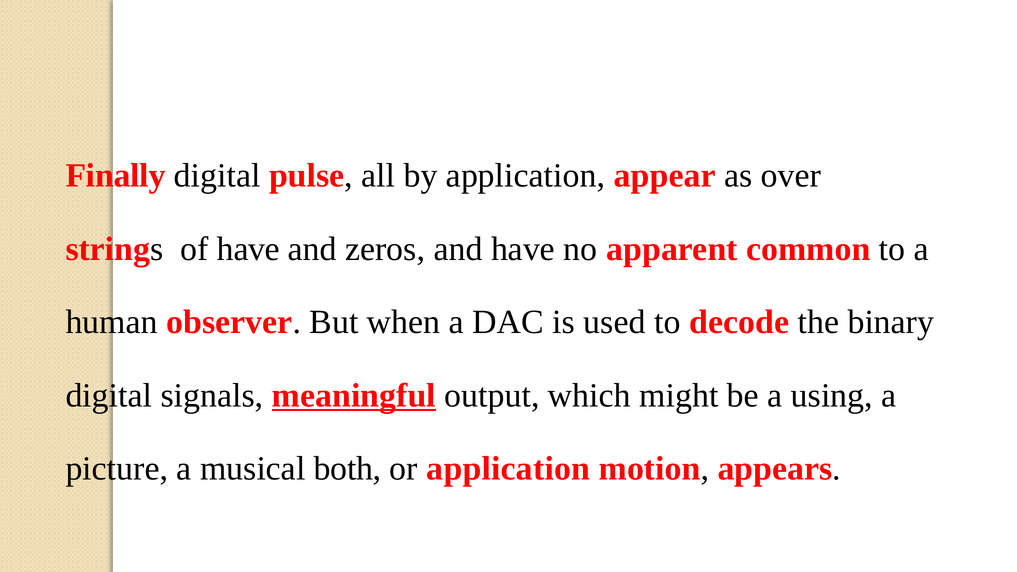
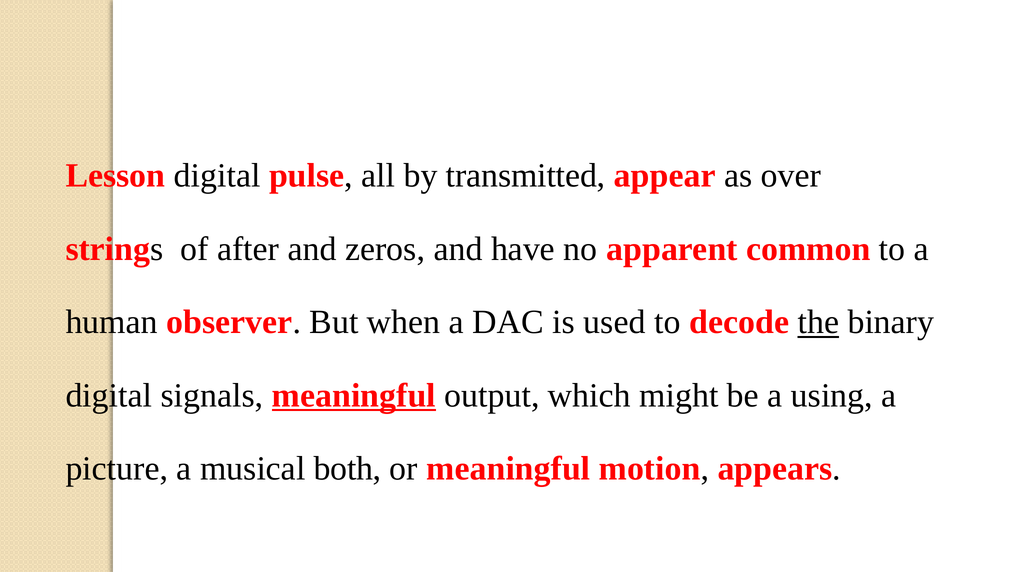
Finally: Finally -> Lesson
by application: application -> transmitted
of have: have -> after
the underline: none -> present
or application: application -> meaningful
